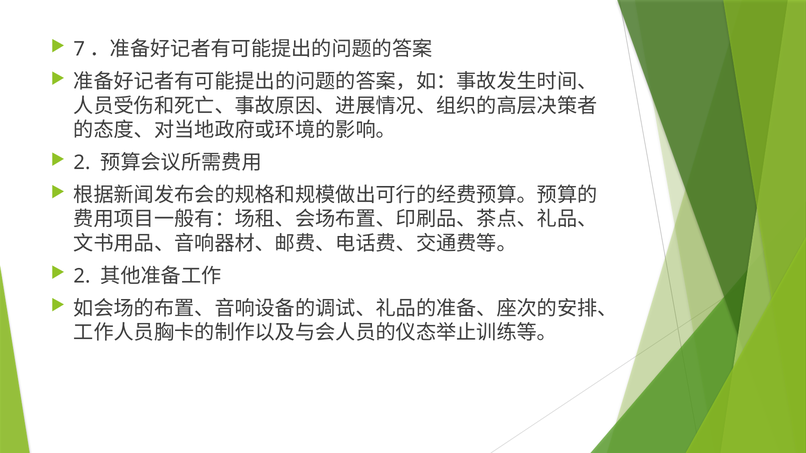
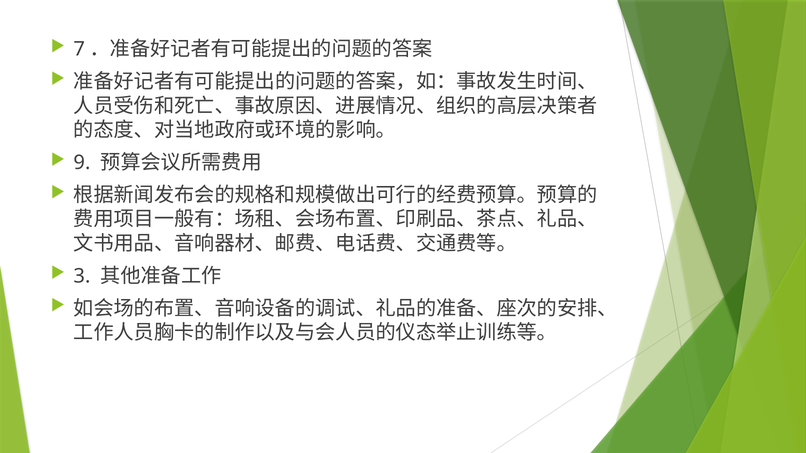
2 at (82, 163): 2 -> 9
2 at (82, 276): 2 -> 3
